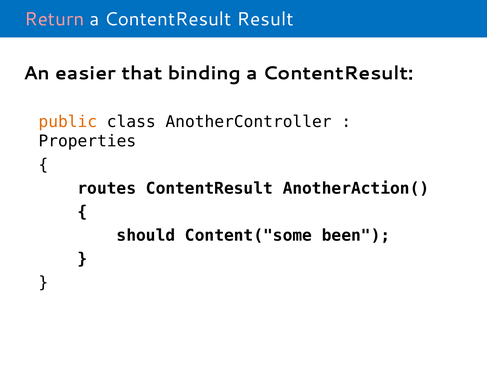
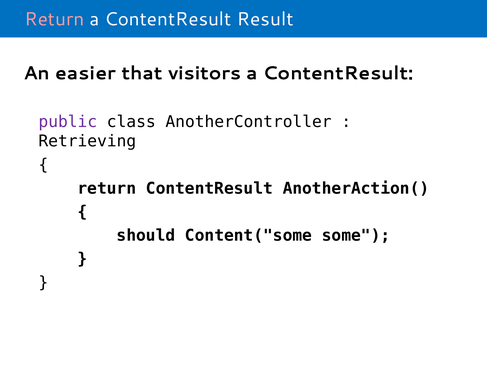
binding: binding -> visitors
public colour: orange -> purple
Properties: Properties -> Retrieving
routes at (107, 188): routes -> return
been: been -> some
